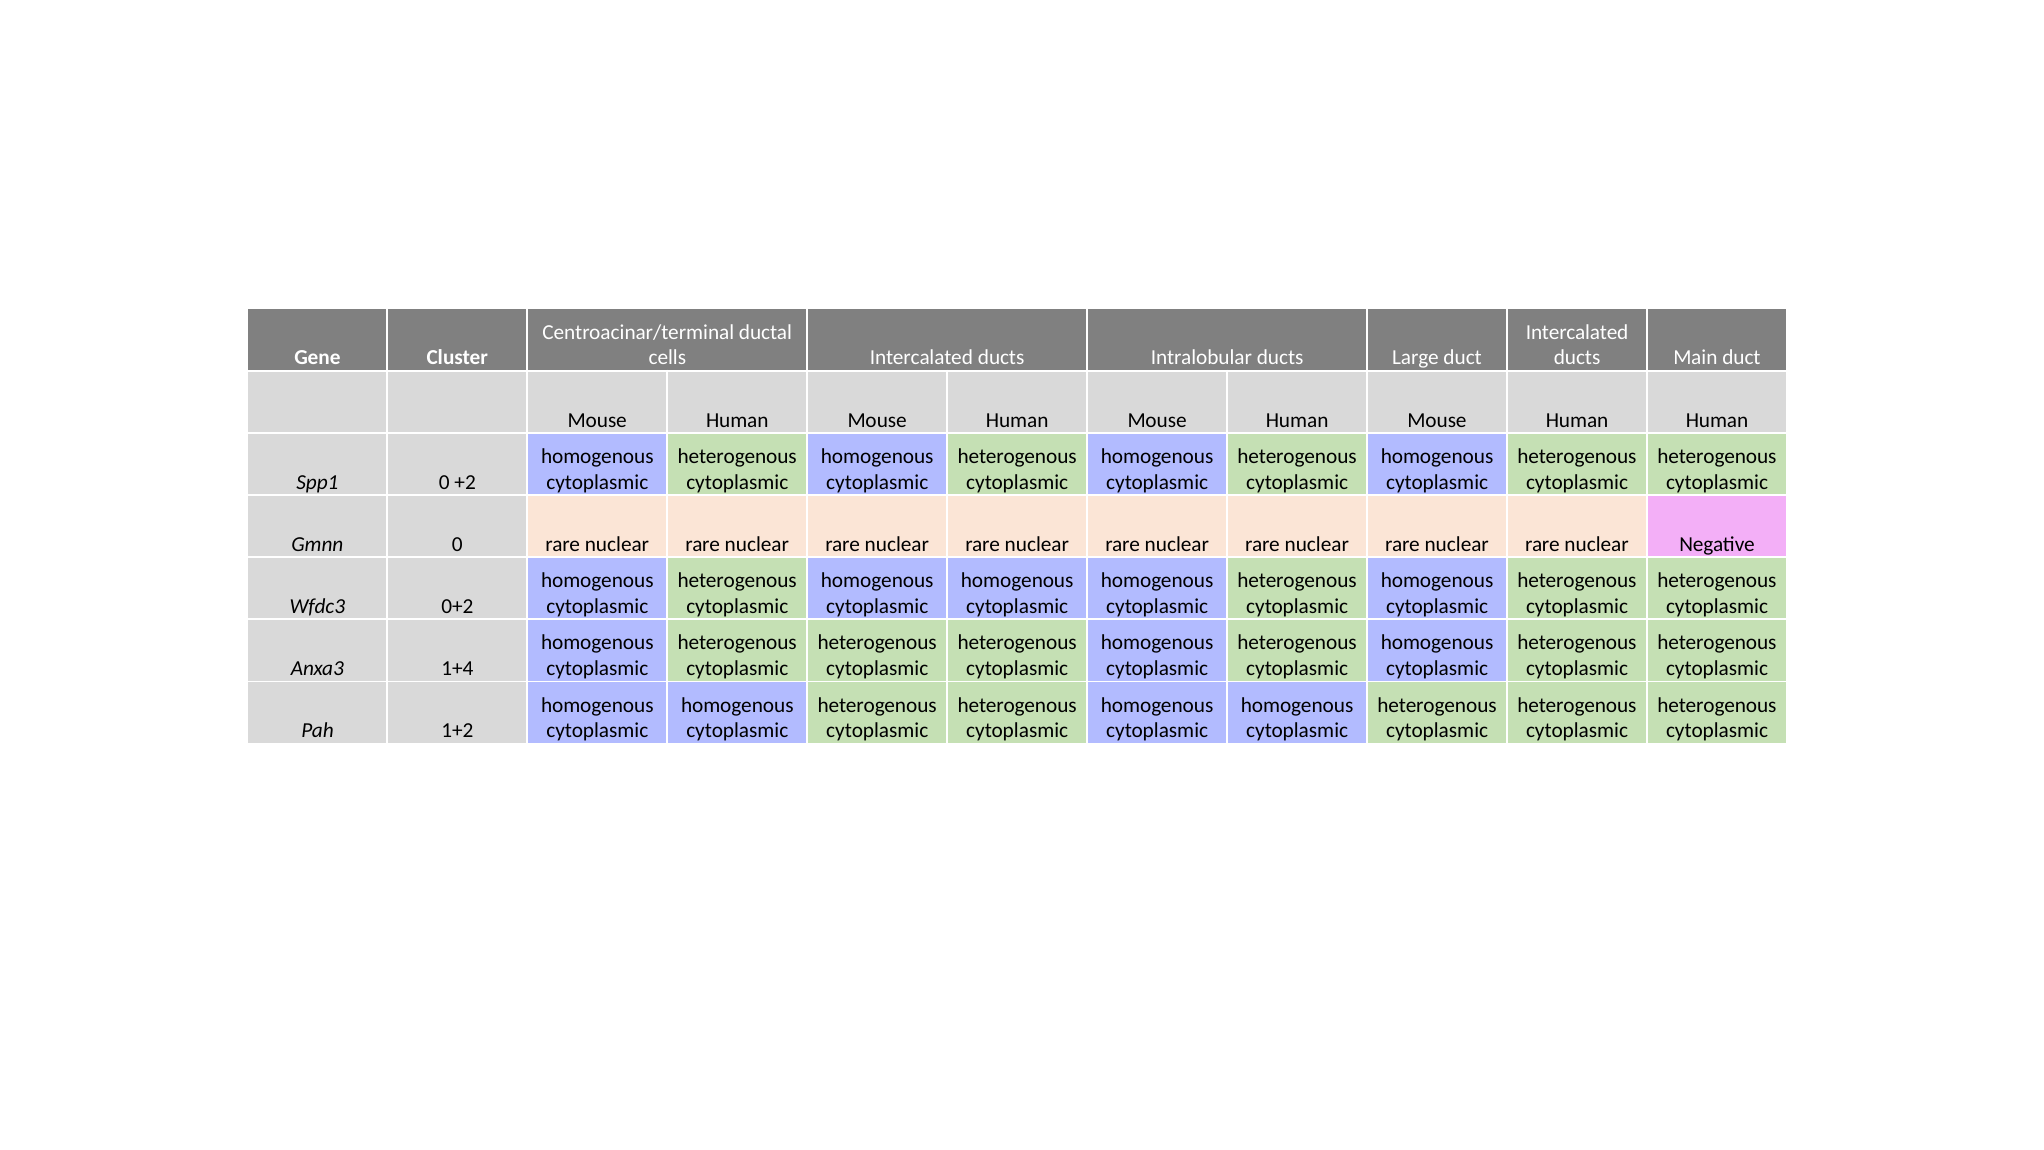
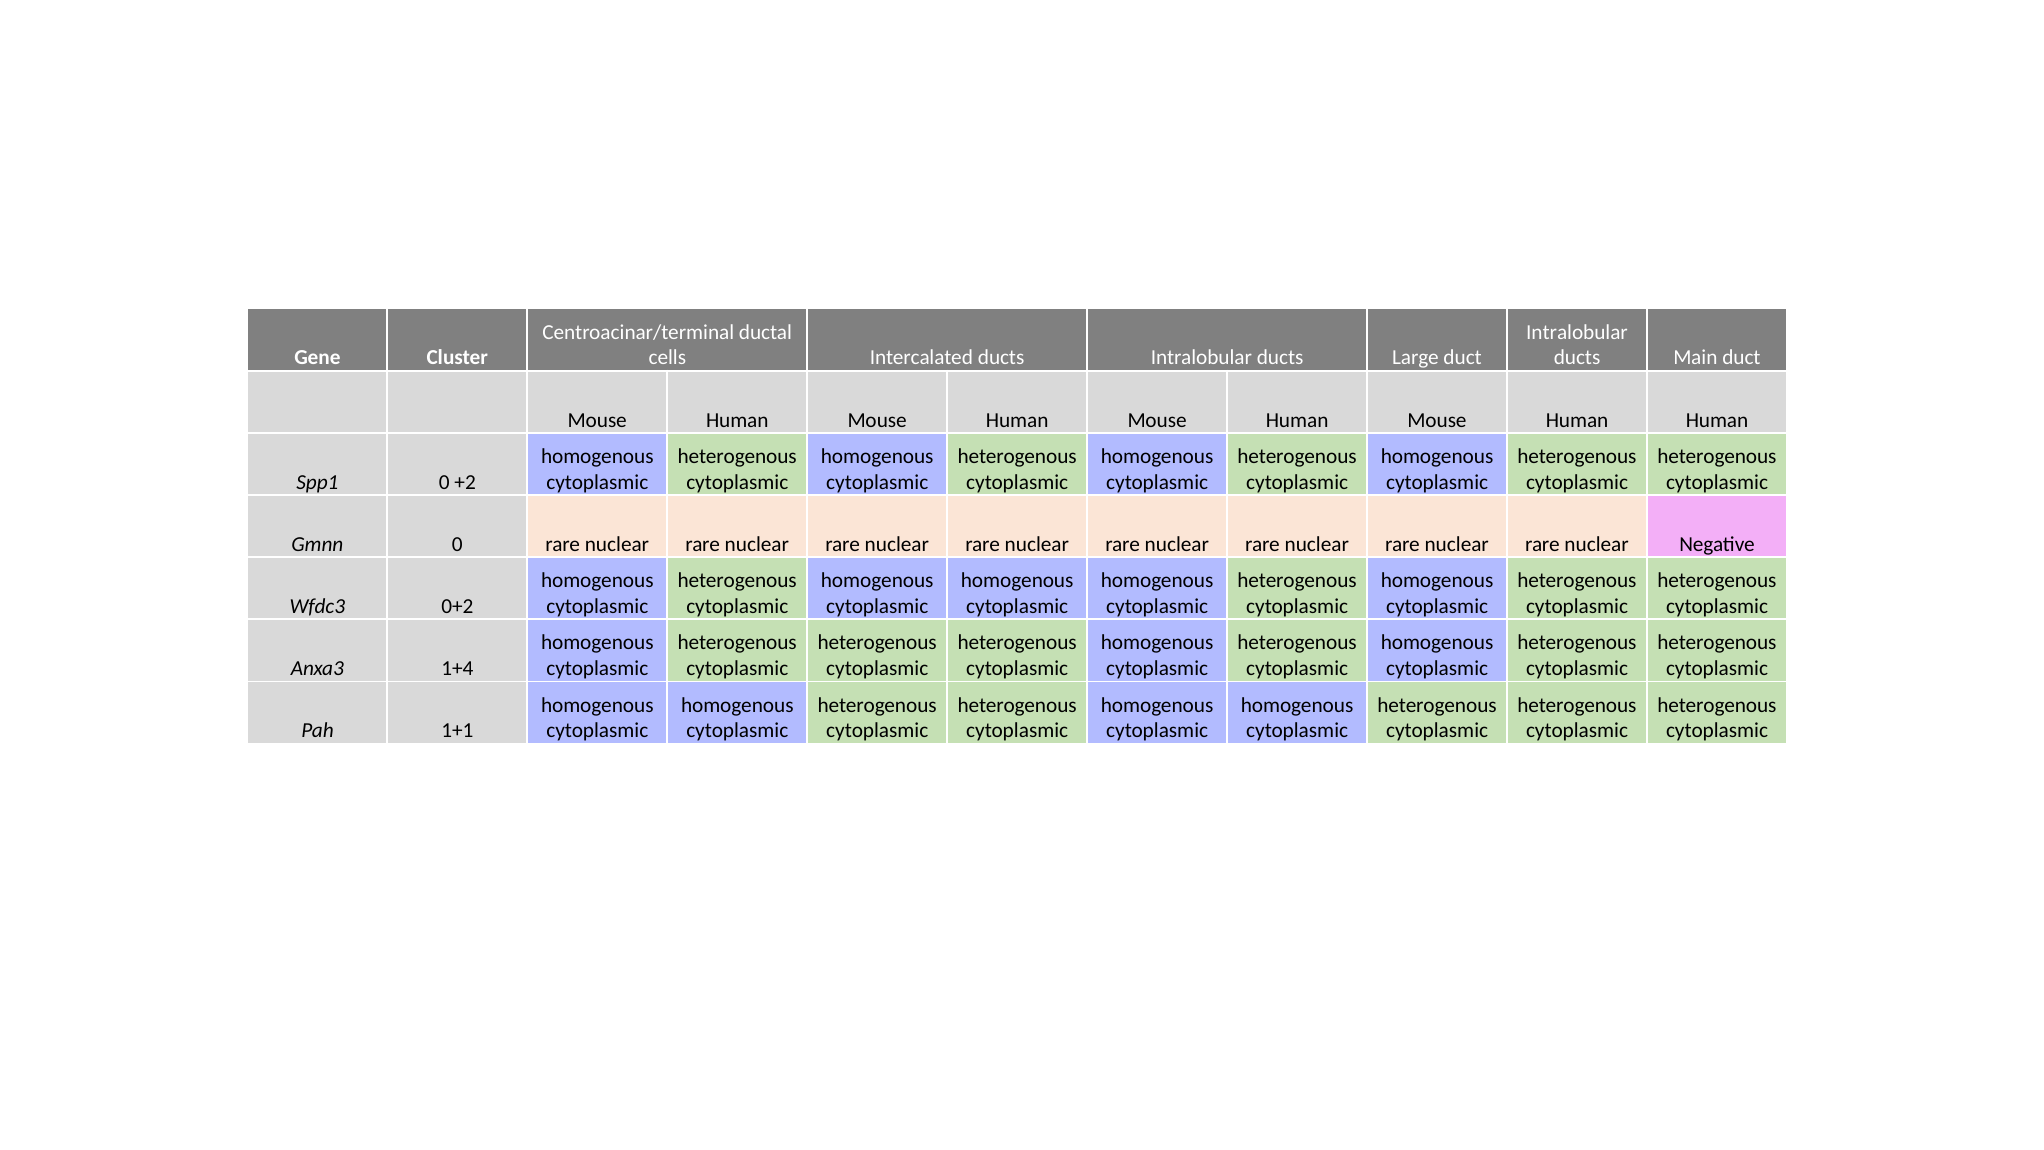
Intercalated at (1577, 332): Intercalated -> Intralobular
1+2: 1+2 -> 1+1
